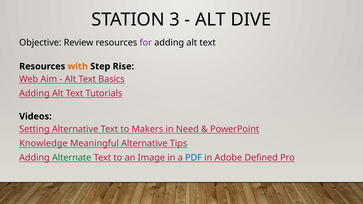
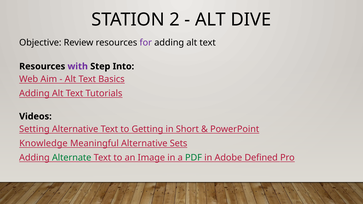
3: 3 -> 2
with colour: orange -> purple
Rise: Rise -> Into
Makers: Makers -> Getting
Need: Need -> Short
Tips: Tips -> Sets
PDF colour: blue -> green
